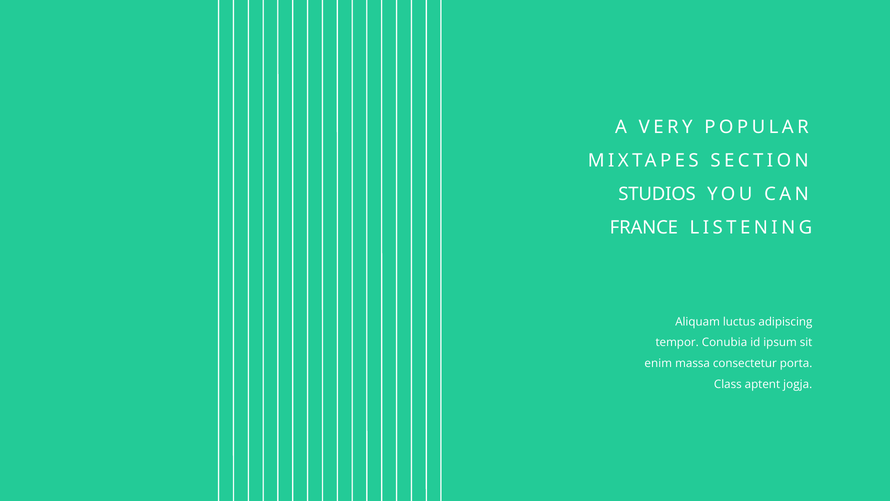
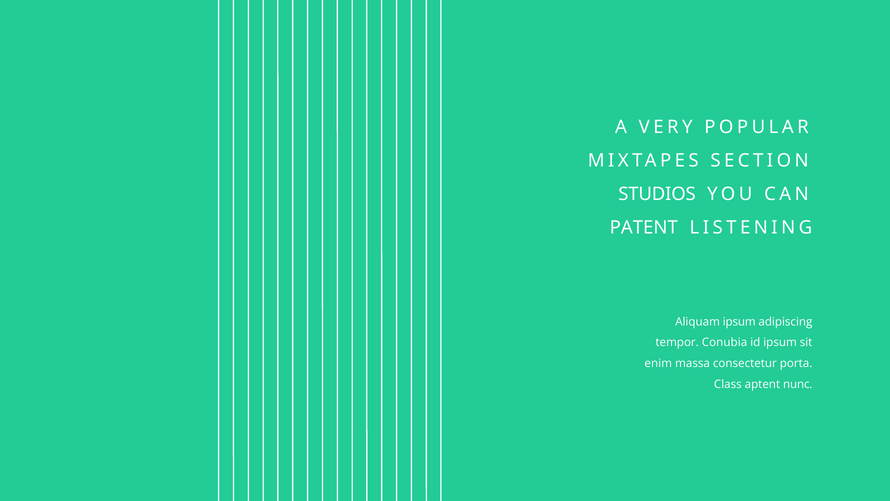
FRANCE: FRANCE -> PATENT
Aliquam luctus: luctus -> ipsum
jogja: jogja -> nunc
